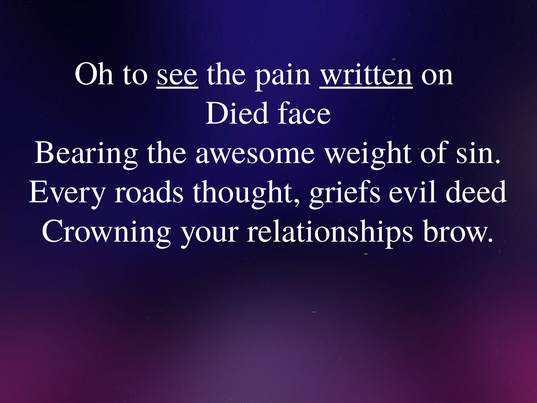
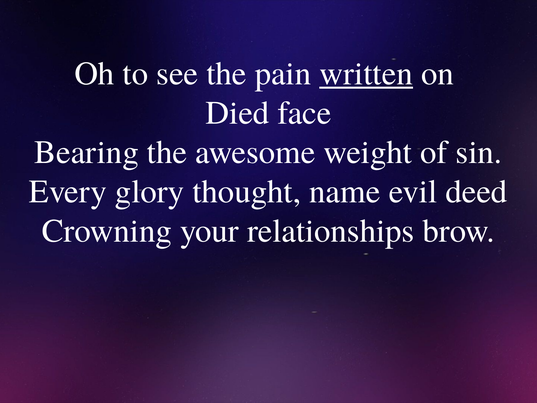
see underline: present -> none
roads: roads -> glory
griefs: griefs -> name
